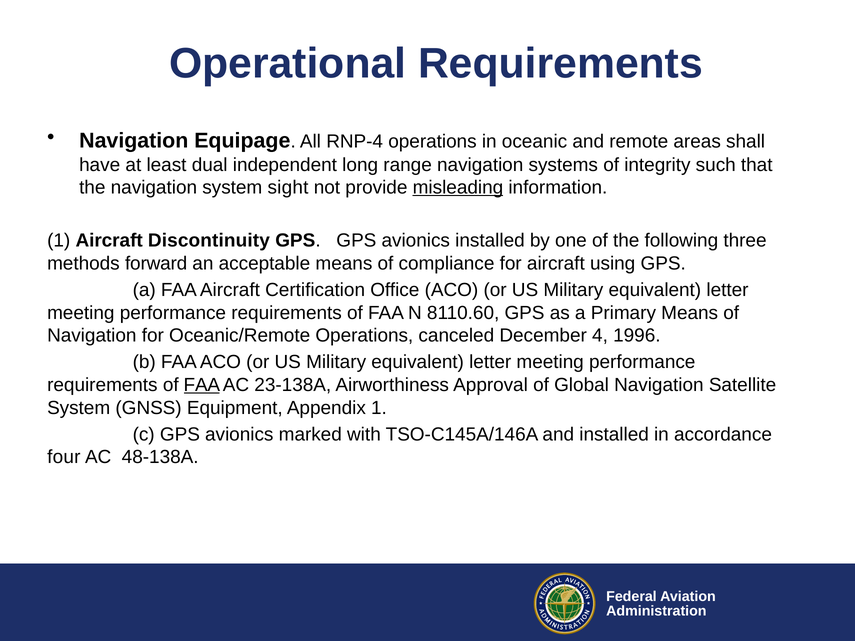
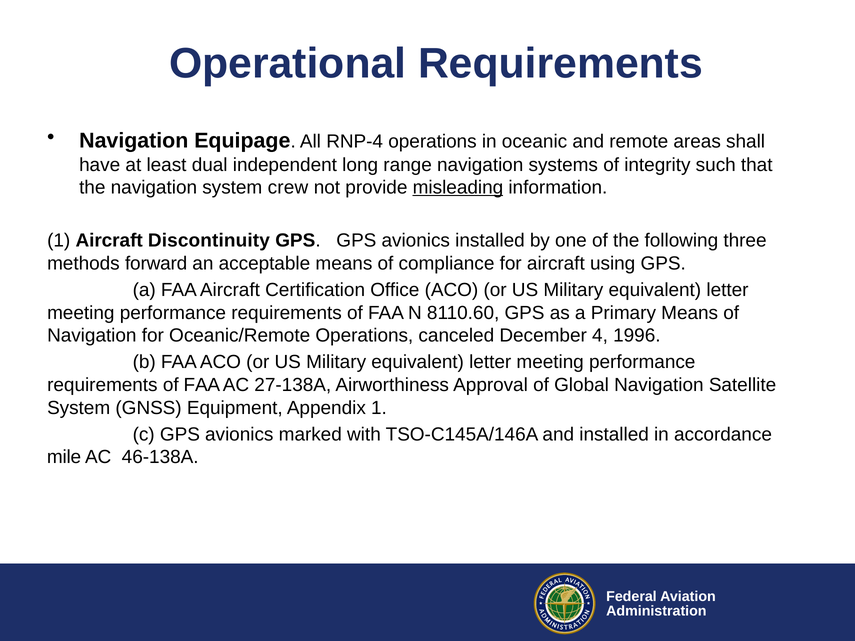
sight: sight -> crew
FAA at (202, 385) underline: present -> none
23-138A: 23-138A -> 27-138A
four: four -> mile
48-138A: 48-138A -> 46-138A
